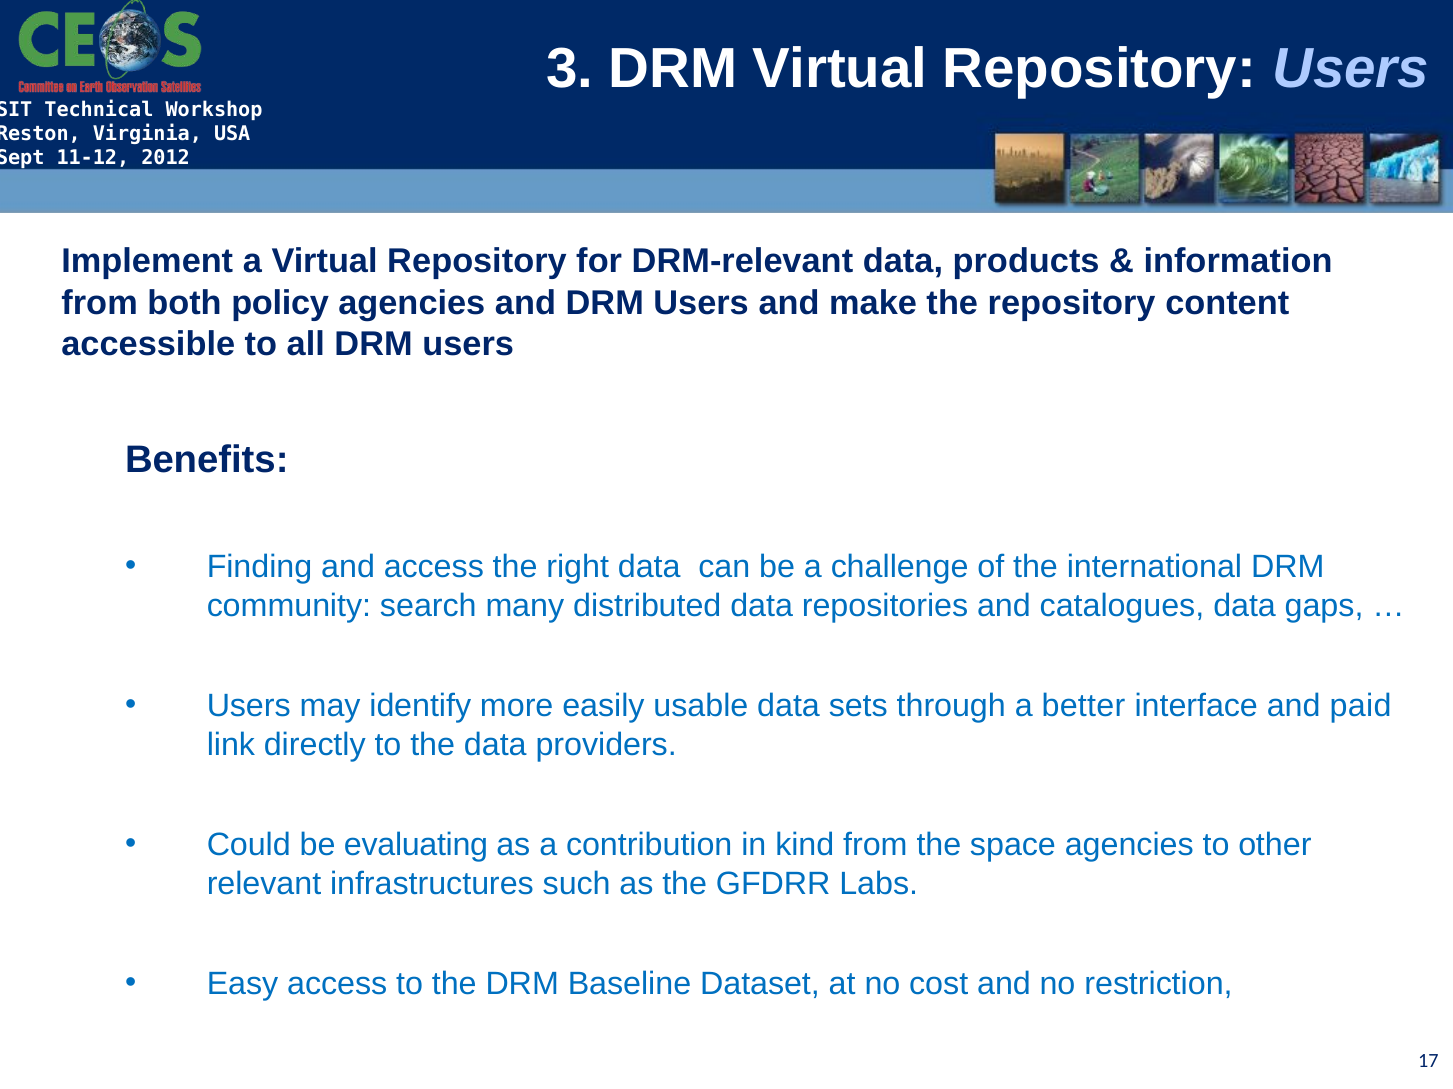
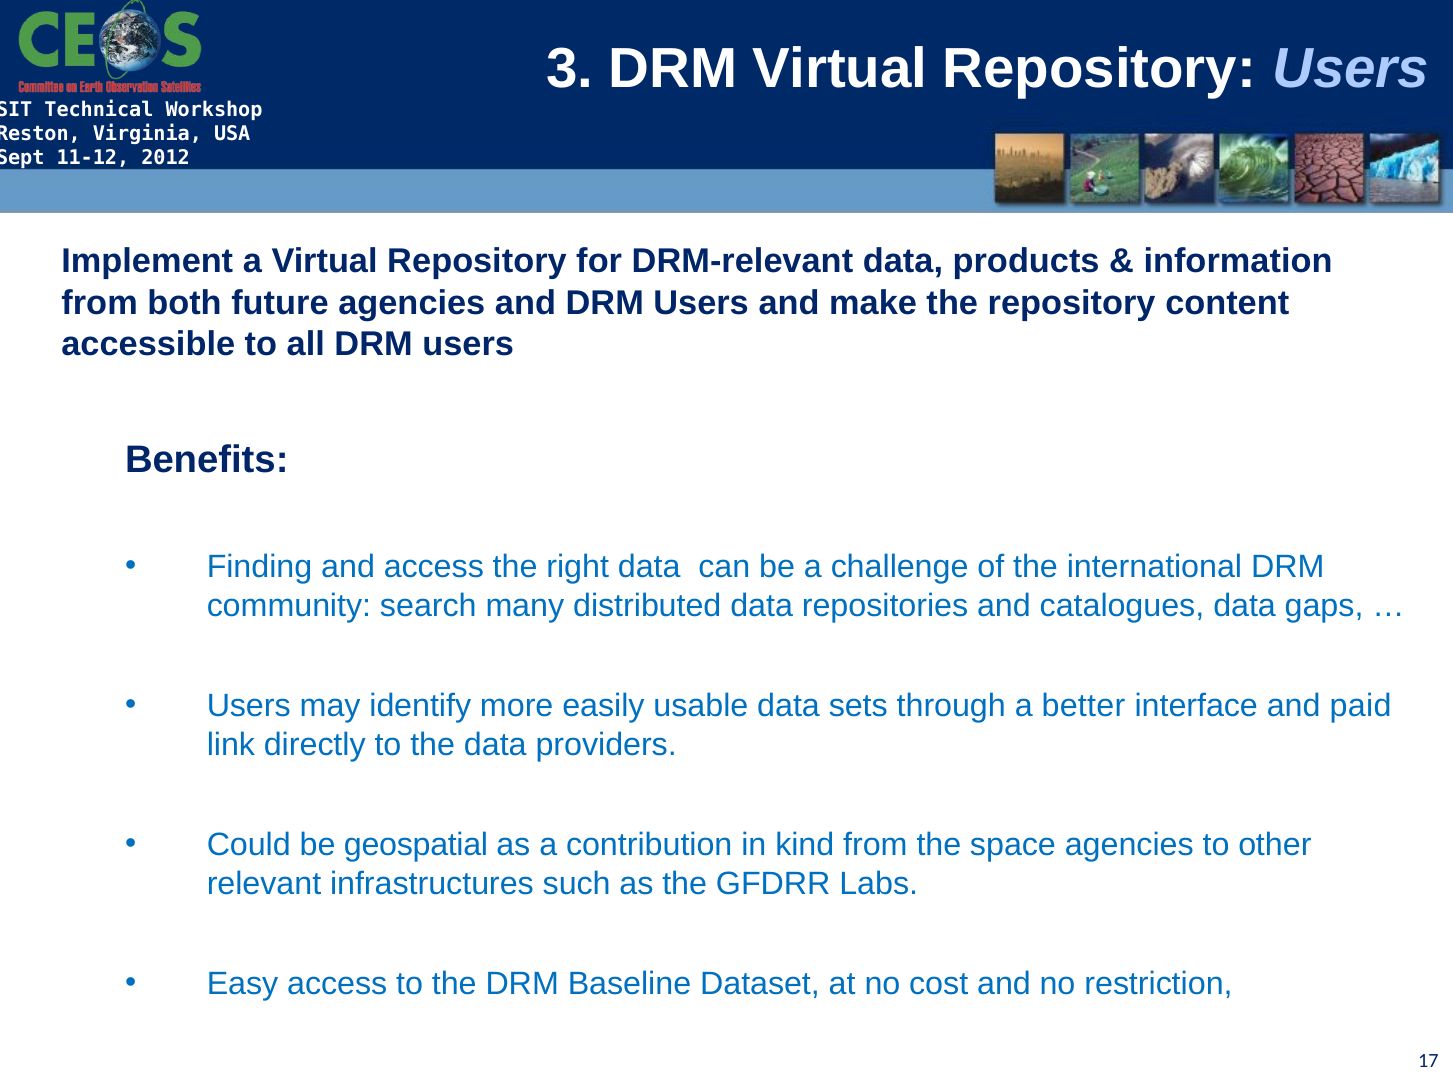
policy: policy -> future
evaluating: evaluating -> geospatial
